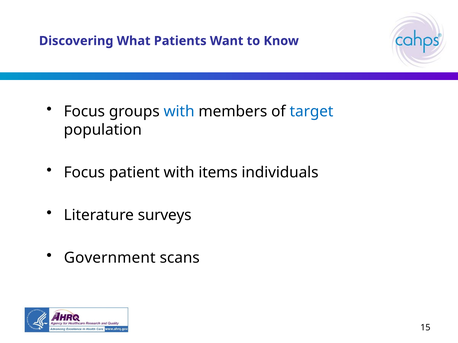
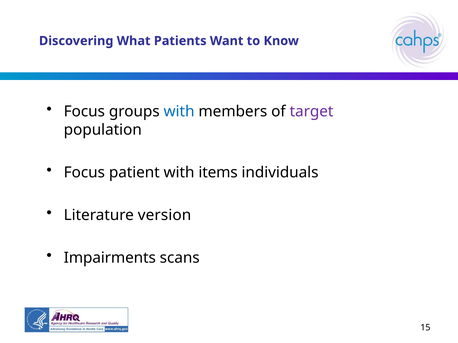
target colour: blue -> purple
surveys: surveys -> version
Government: Government -> Impairments
